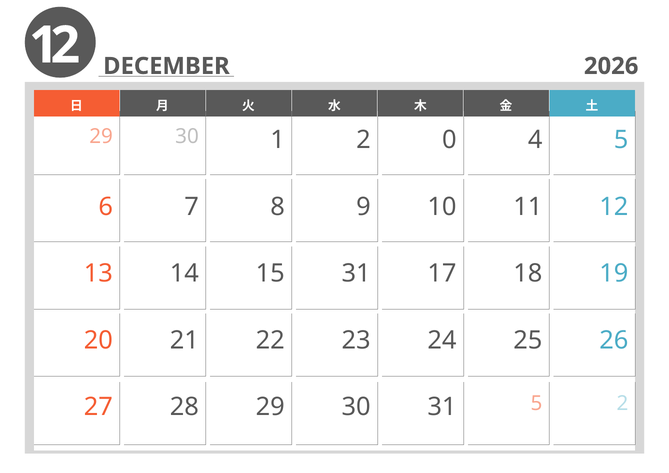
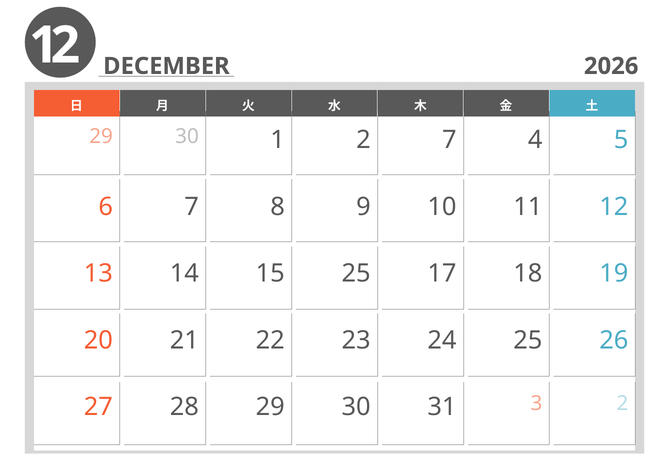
2 0: 0 -> 7
15 31: 31 -> 25
31 5: 5 -> 3
